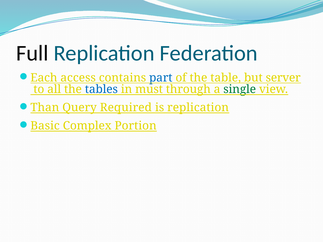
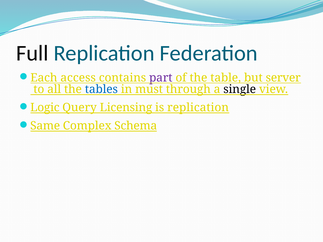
part colour: blue -> purple
single colour: green -> black
Than: Than -> Logic
Required: Required -> Licensing
Basic: Basic -> Same
Portion: Portion -> Schema
